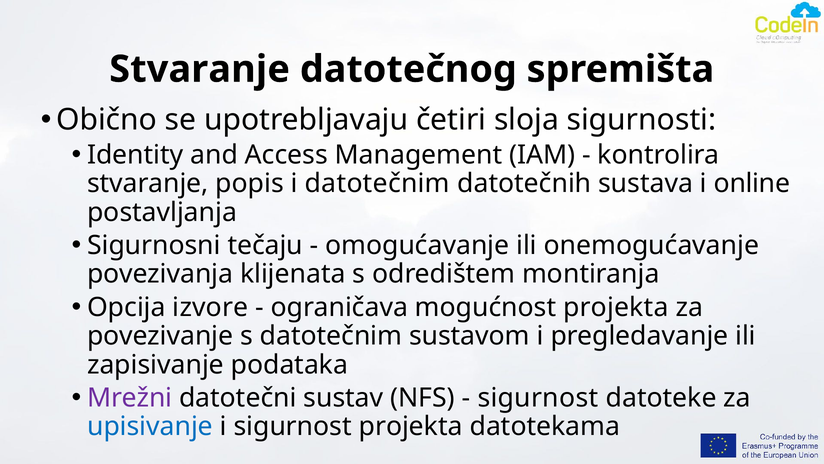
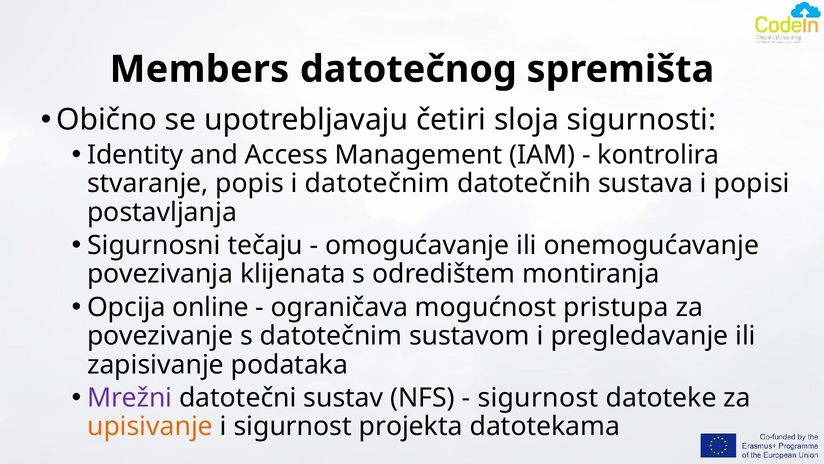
Stvaranje at (200, 69): Stvaranje -> Members
online: online -> popisi
izvore: izvore -> online
mogućnost projekta: projekta -> pristupa
upisivanje colour: blue -> orange
